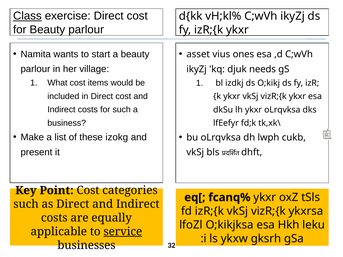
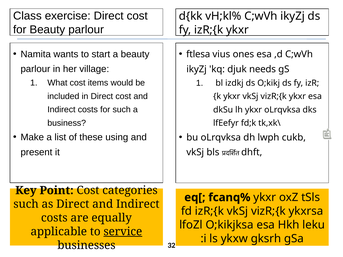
Class underline: present -> none
asset: asset -> ftlesa
izokg: izokg -> using
